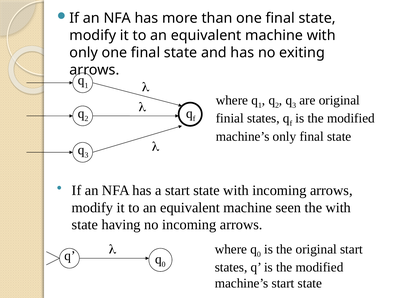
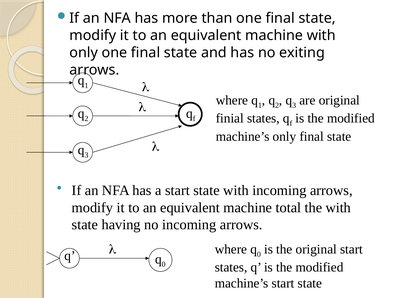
seen: seen -> total
